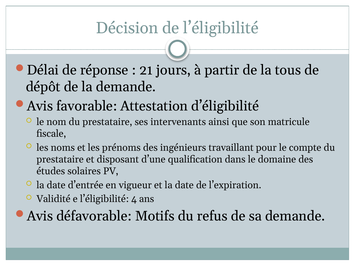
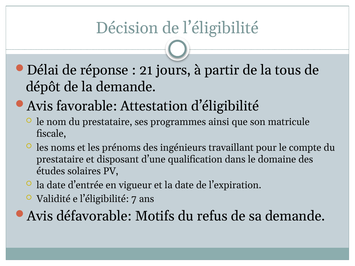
intervenants: intervenants -> programmes
4: 4 -> 7
